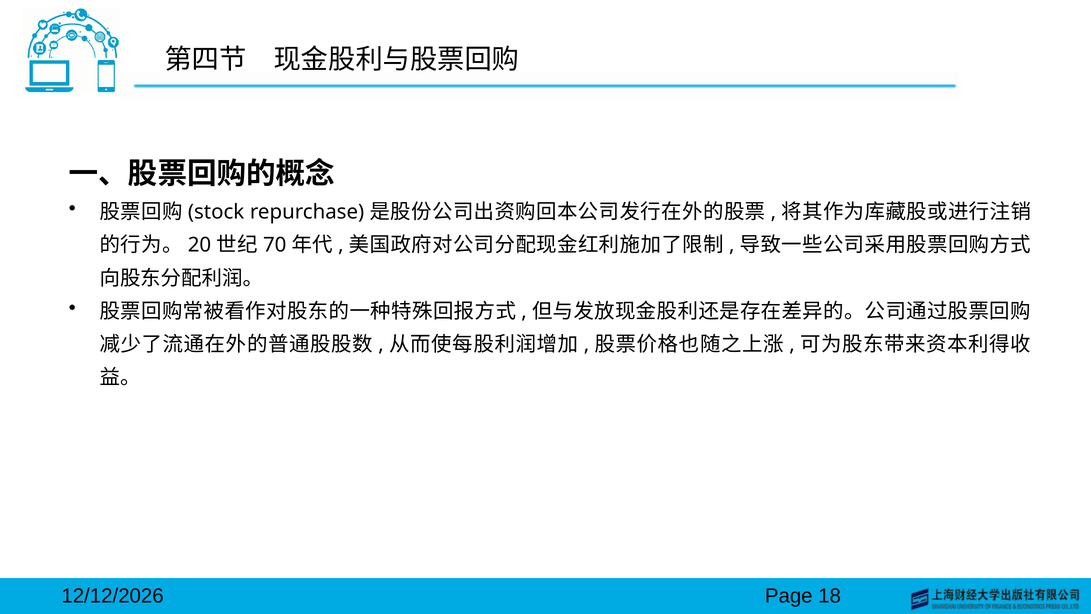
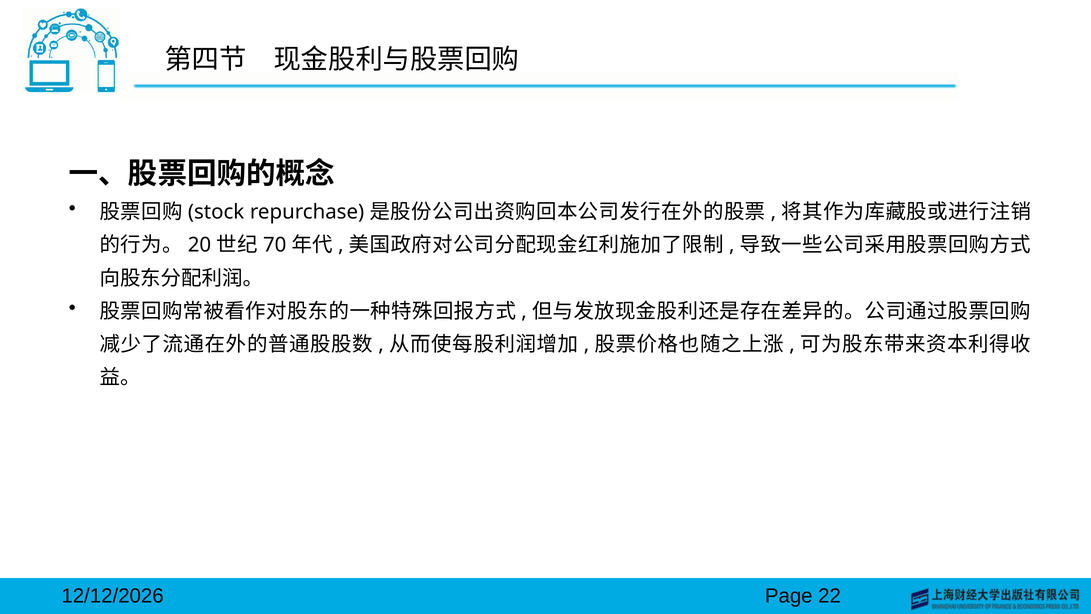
18: 18 -> 22
